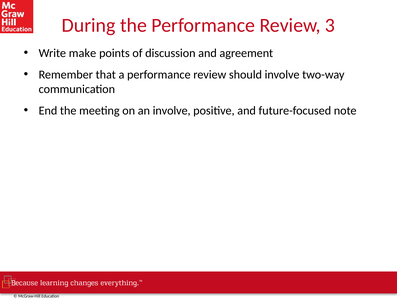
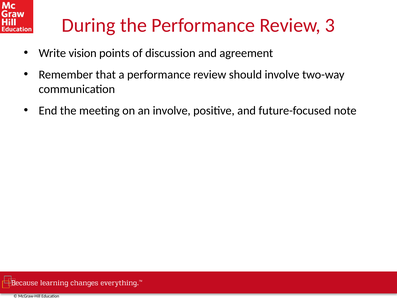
make: make -> vision
